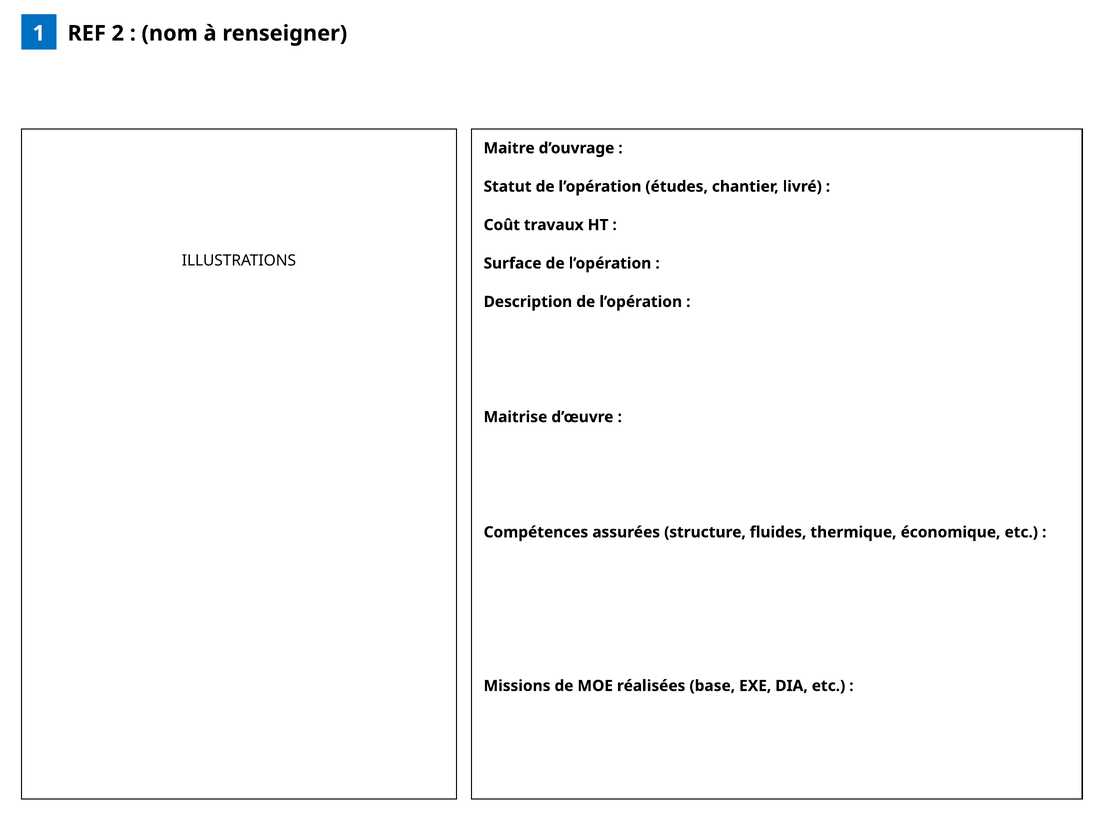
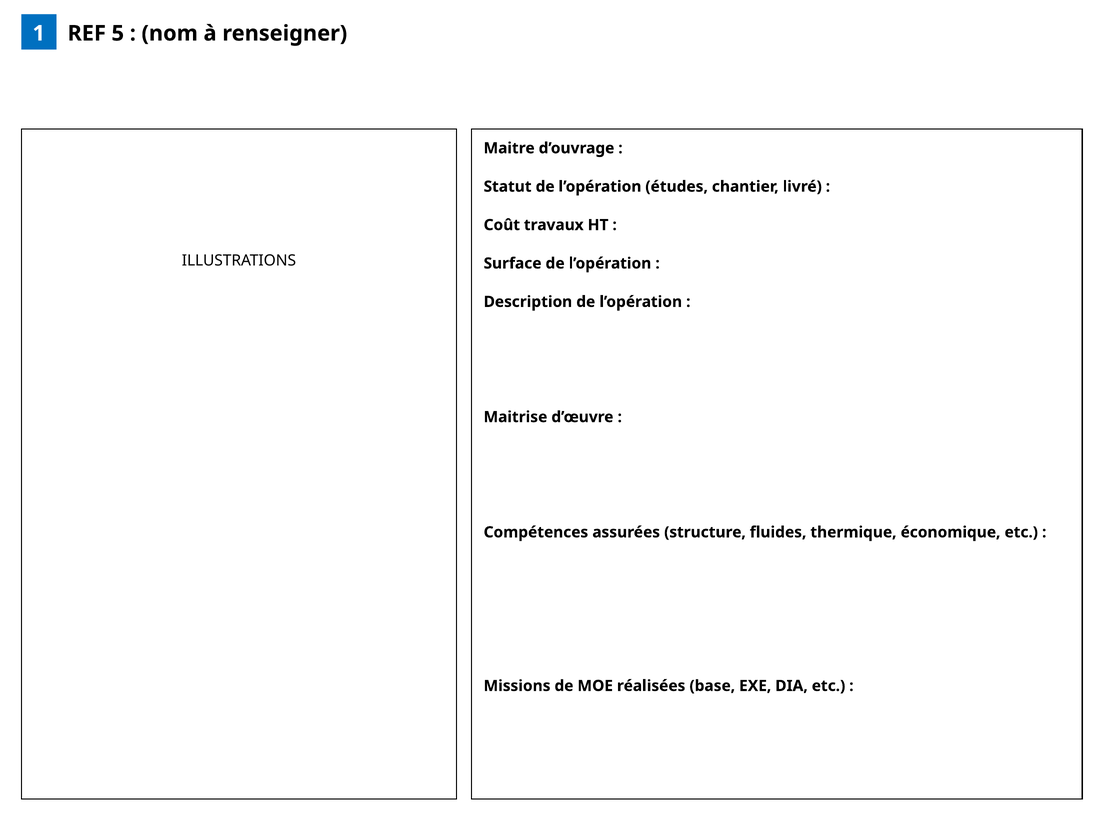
2: 2 -> 5
